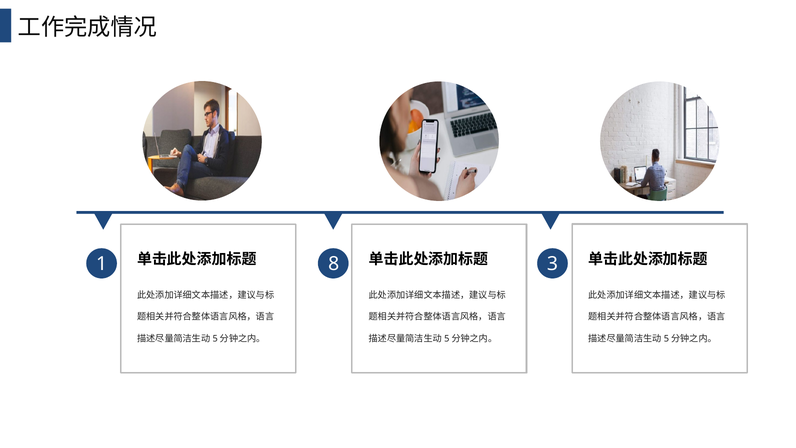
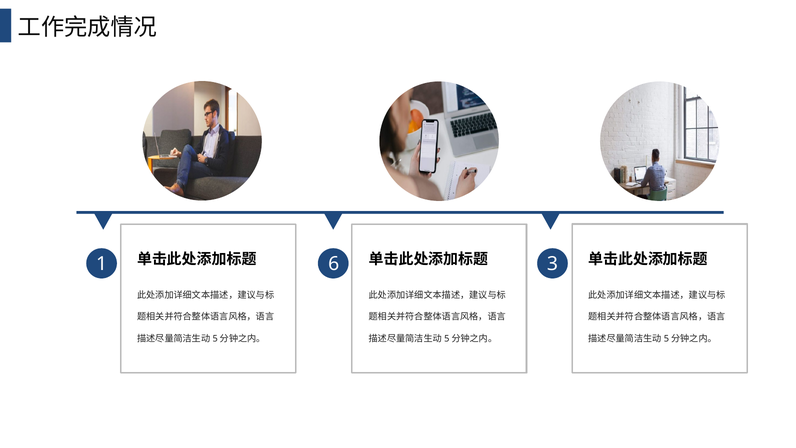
8: 8 -> 6
